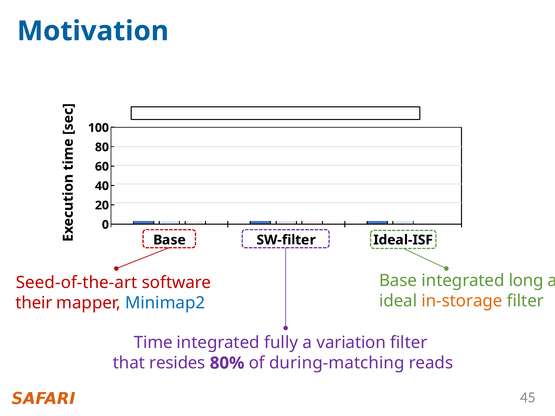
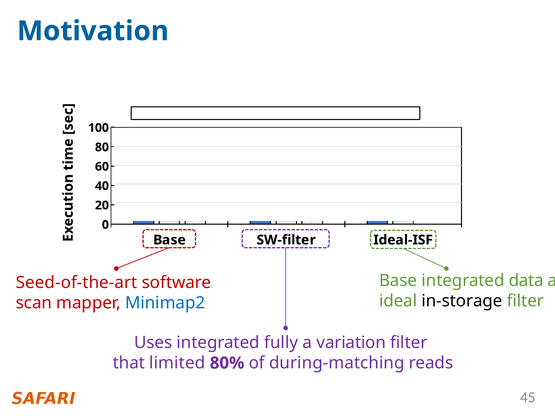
long: long -> data
in-storage colour: orange -> black
their: their -> scan
Time: Time -> Uses
resides: resides -> limited
